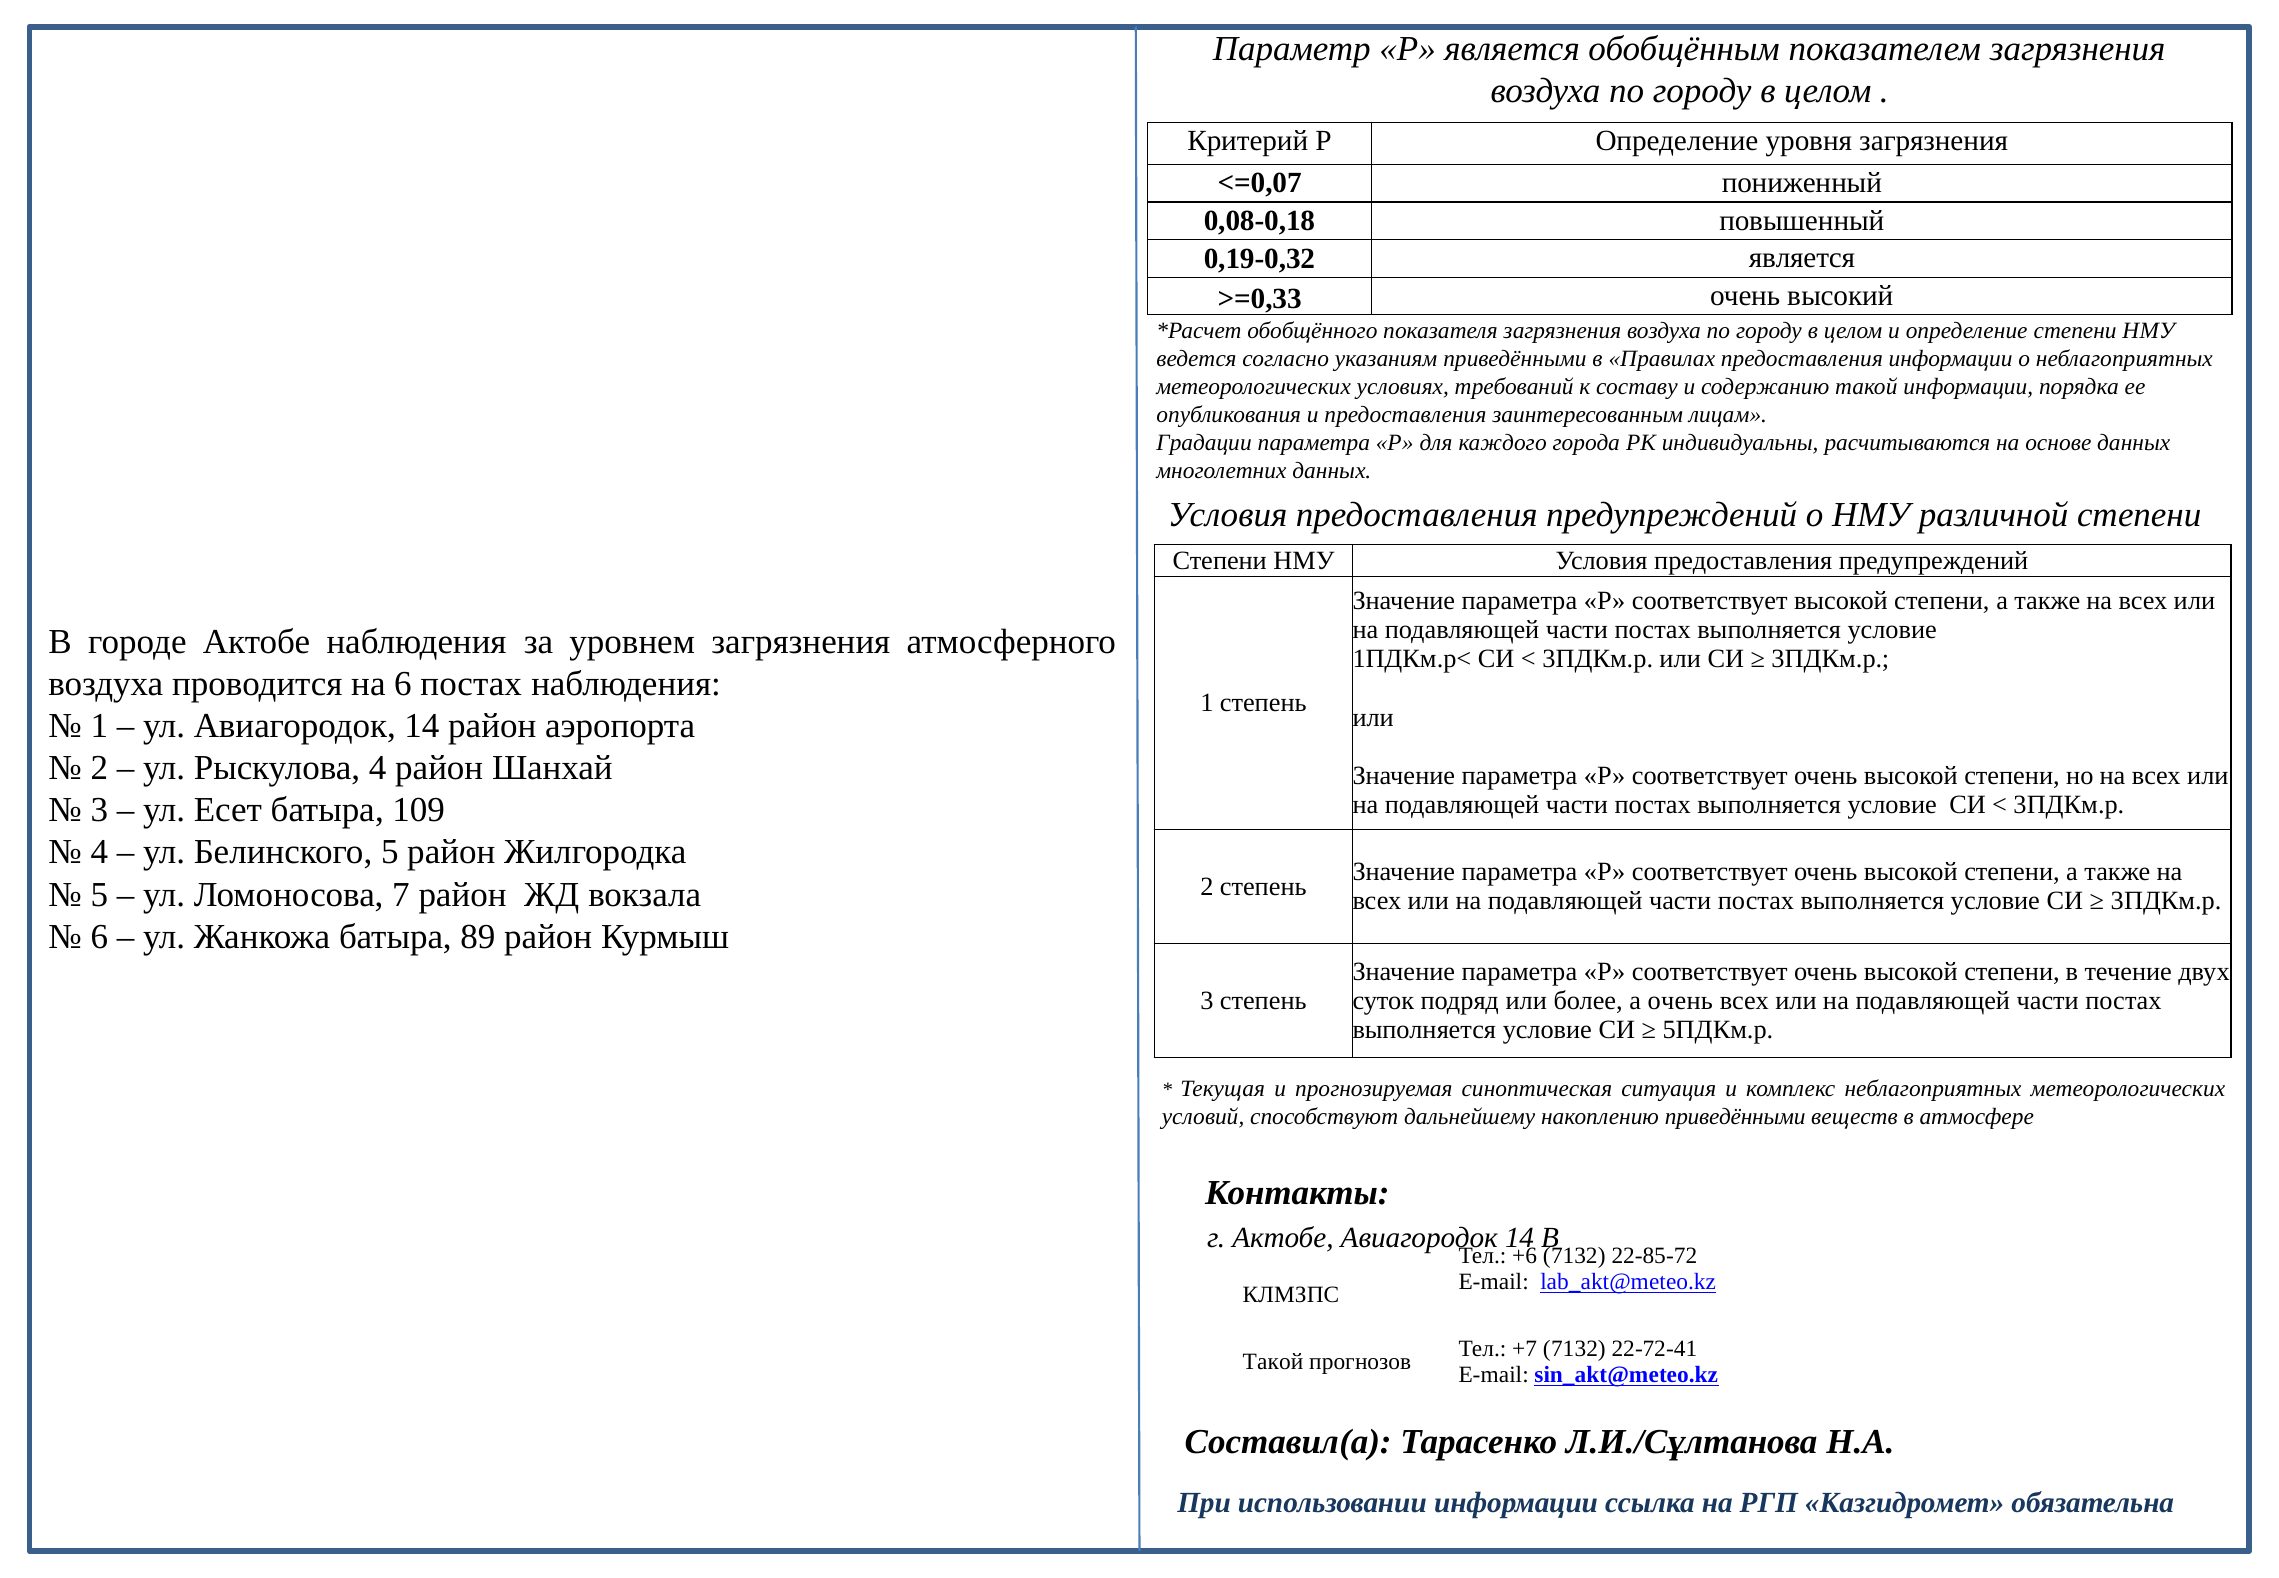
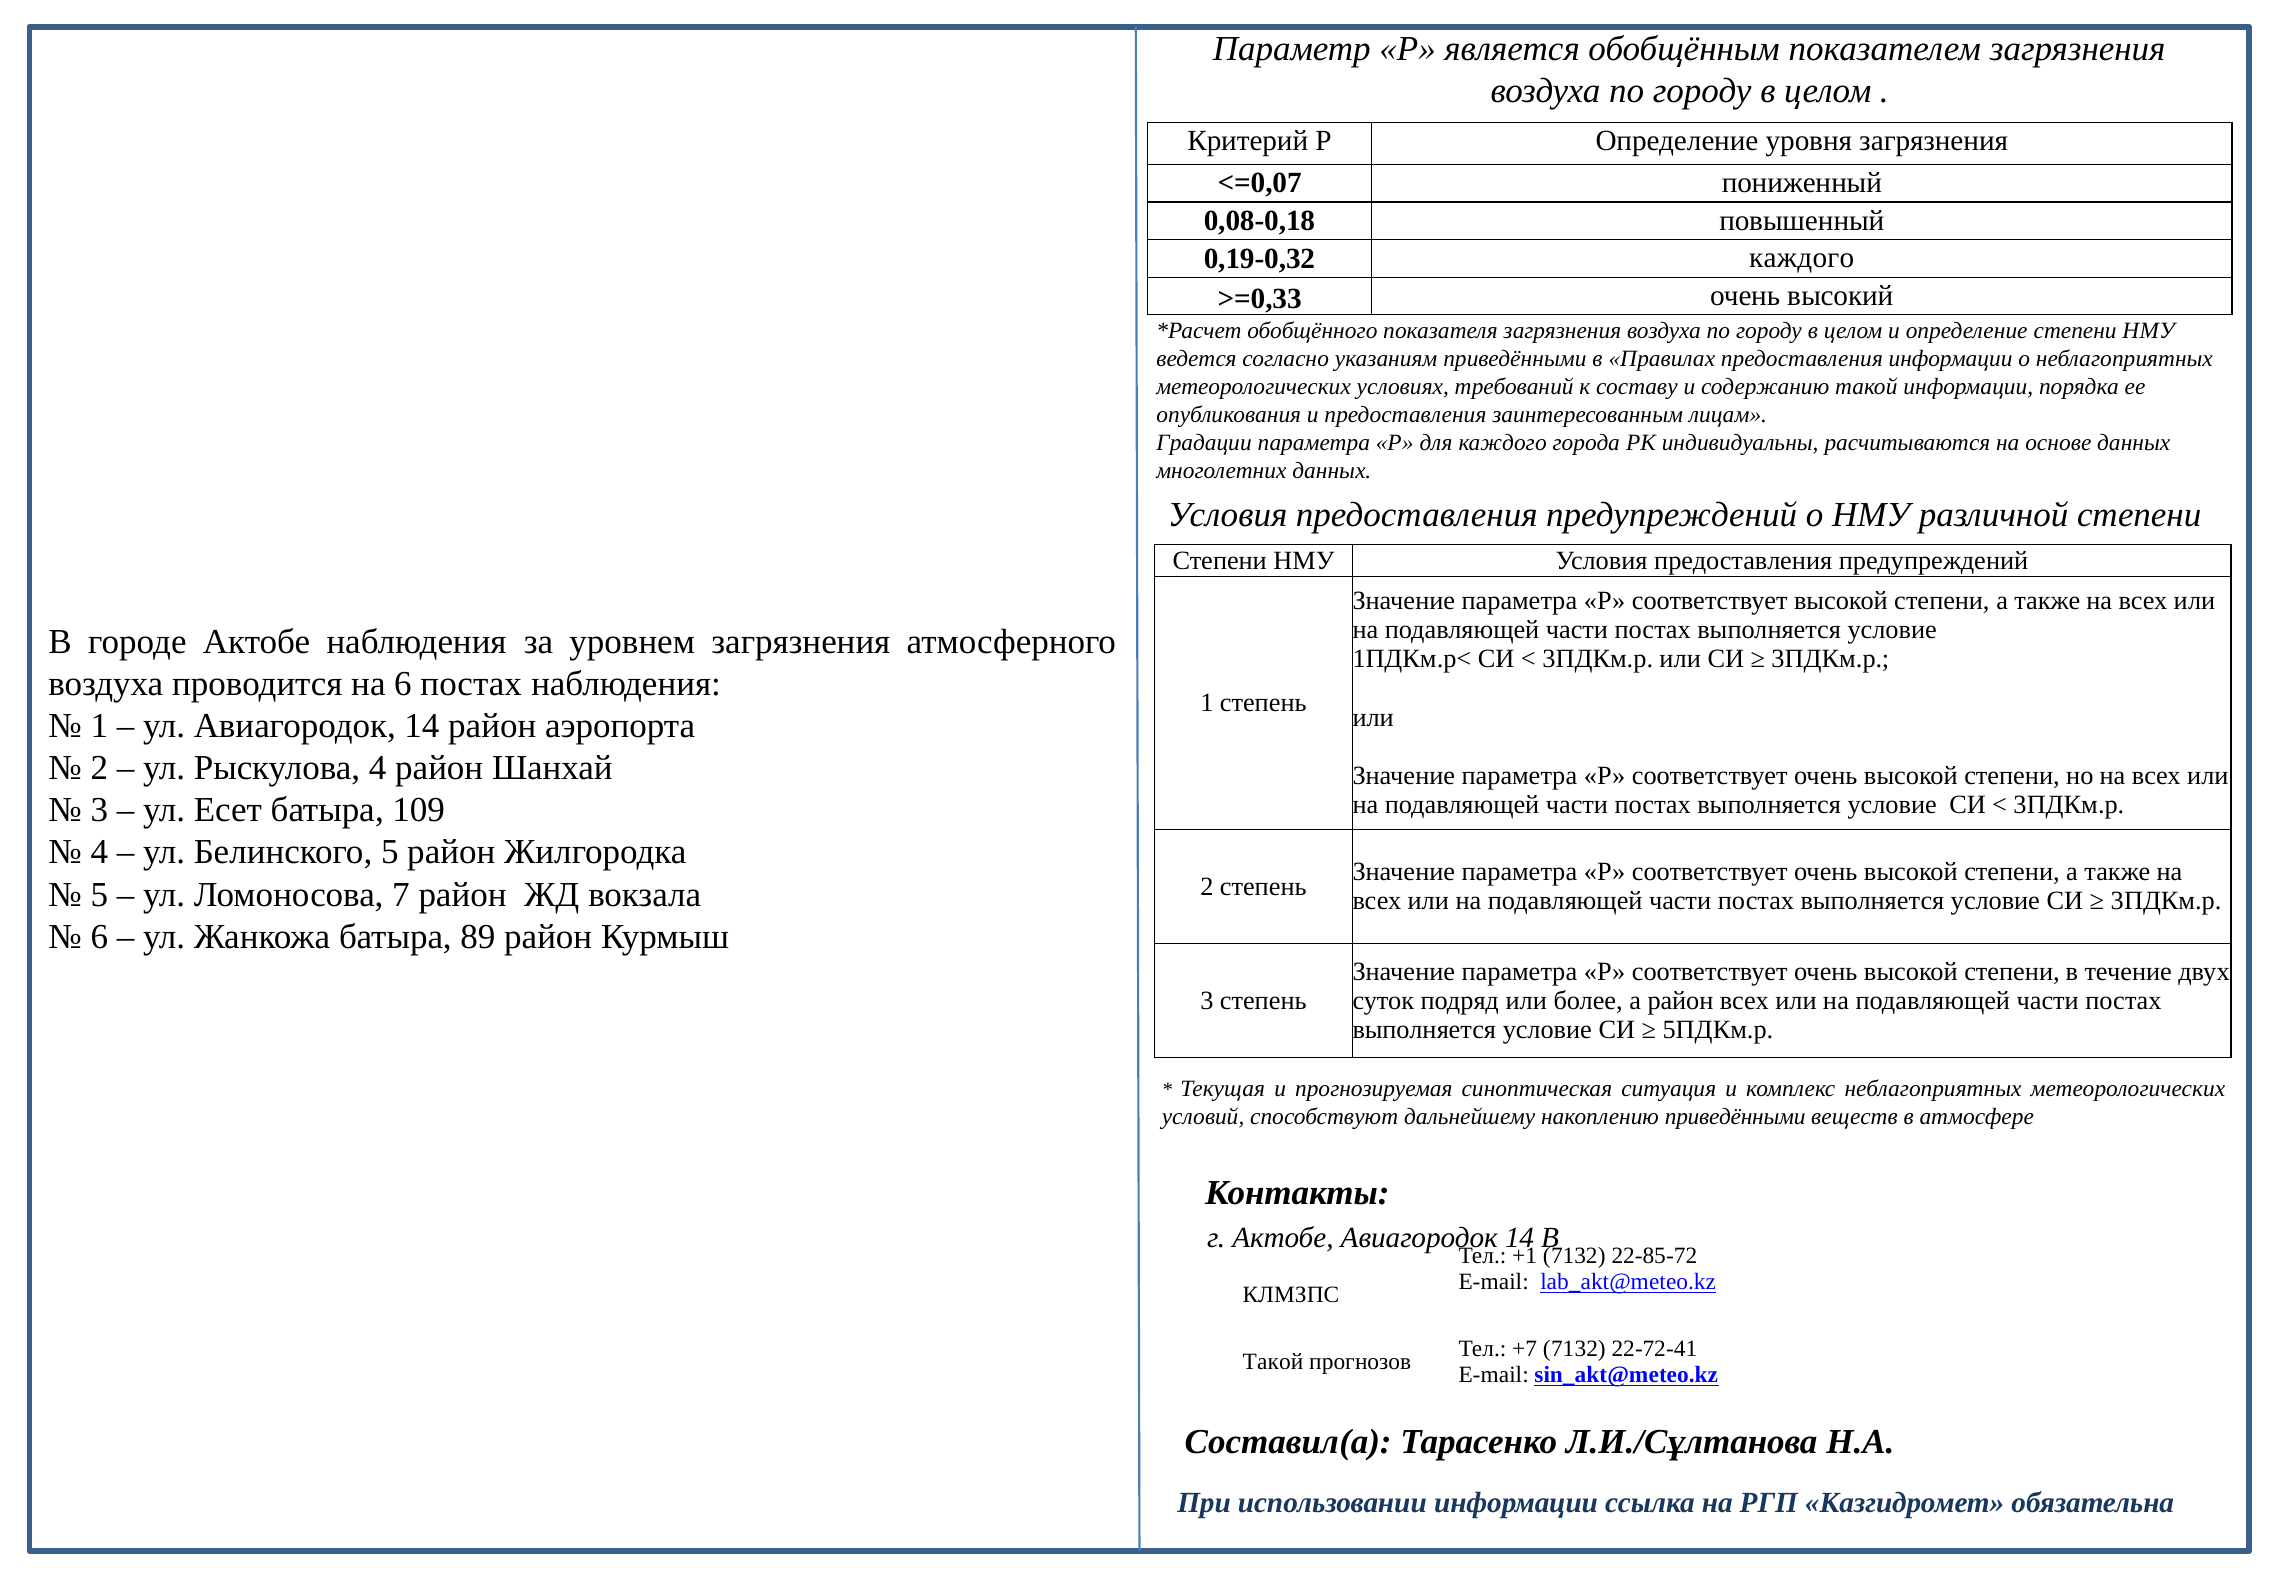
0,19-0,32 является: является -> каждого
а очень: очень -> район
+6: +6 -> +1
